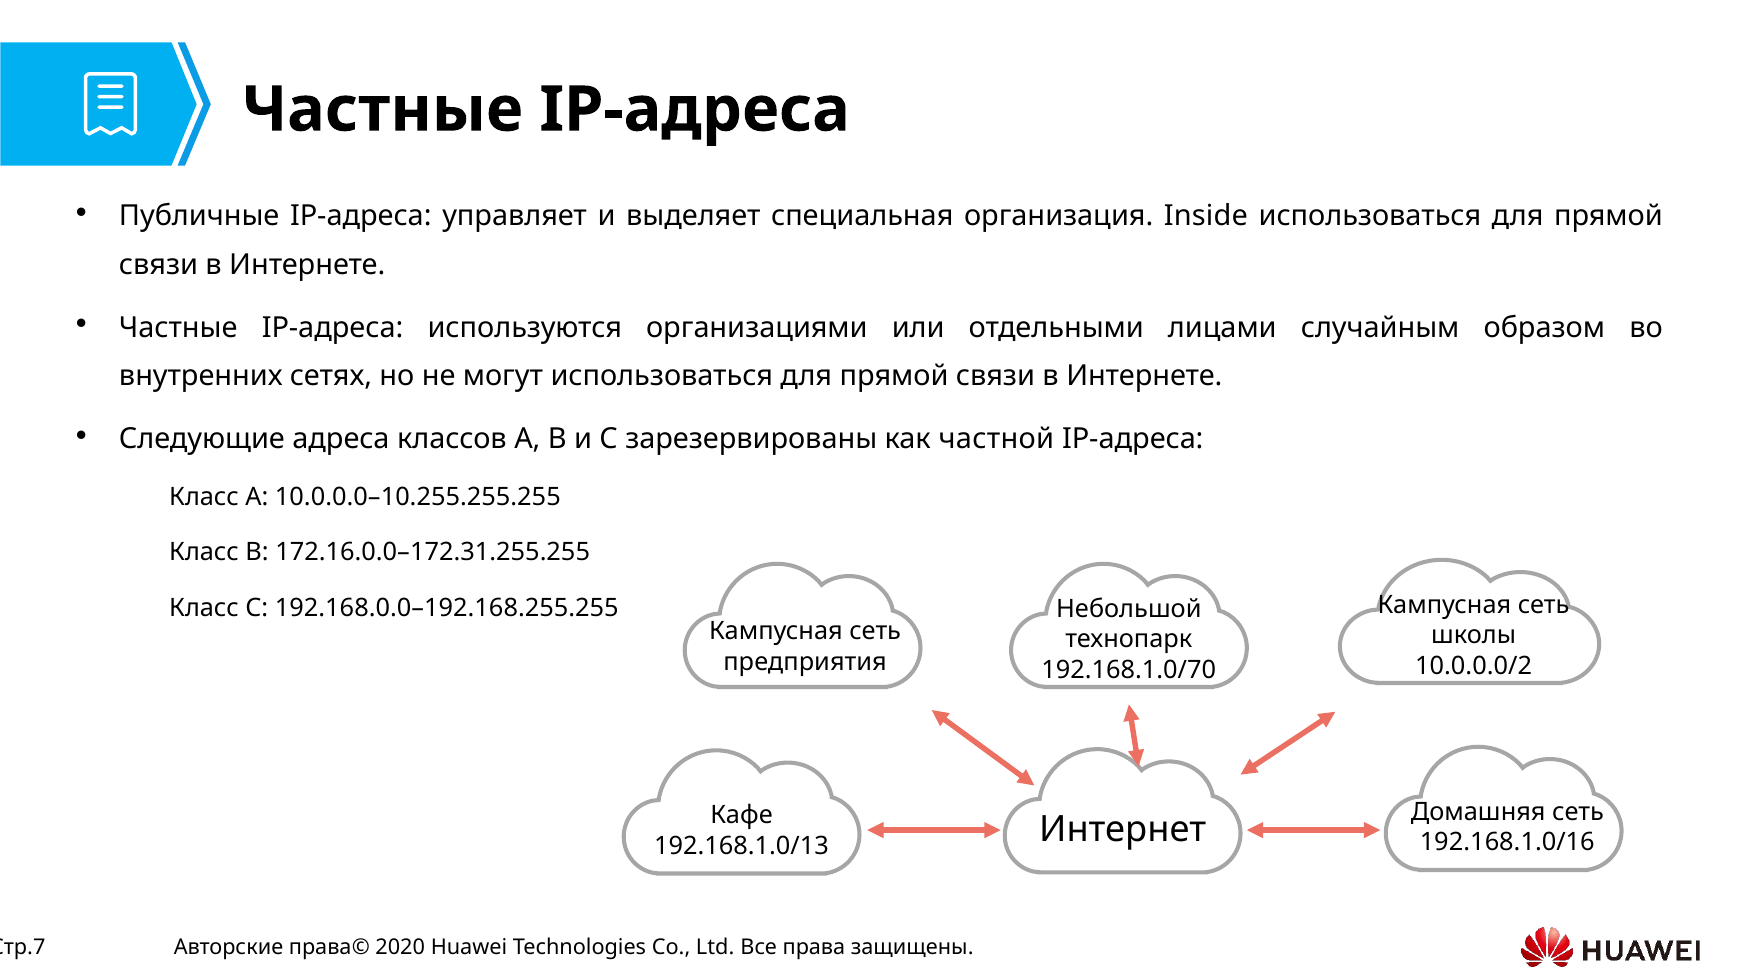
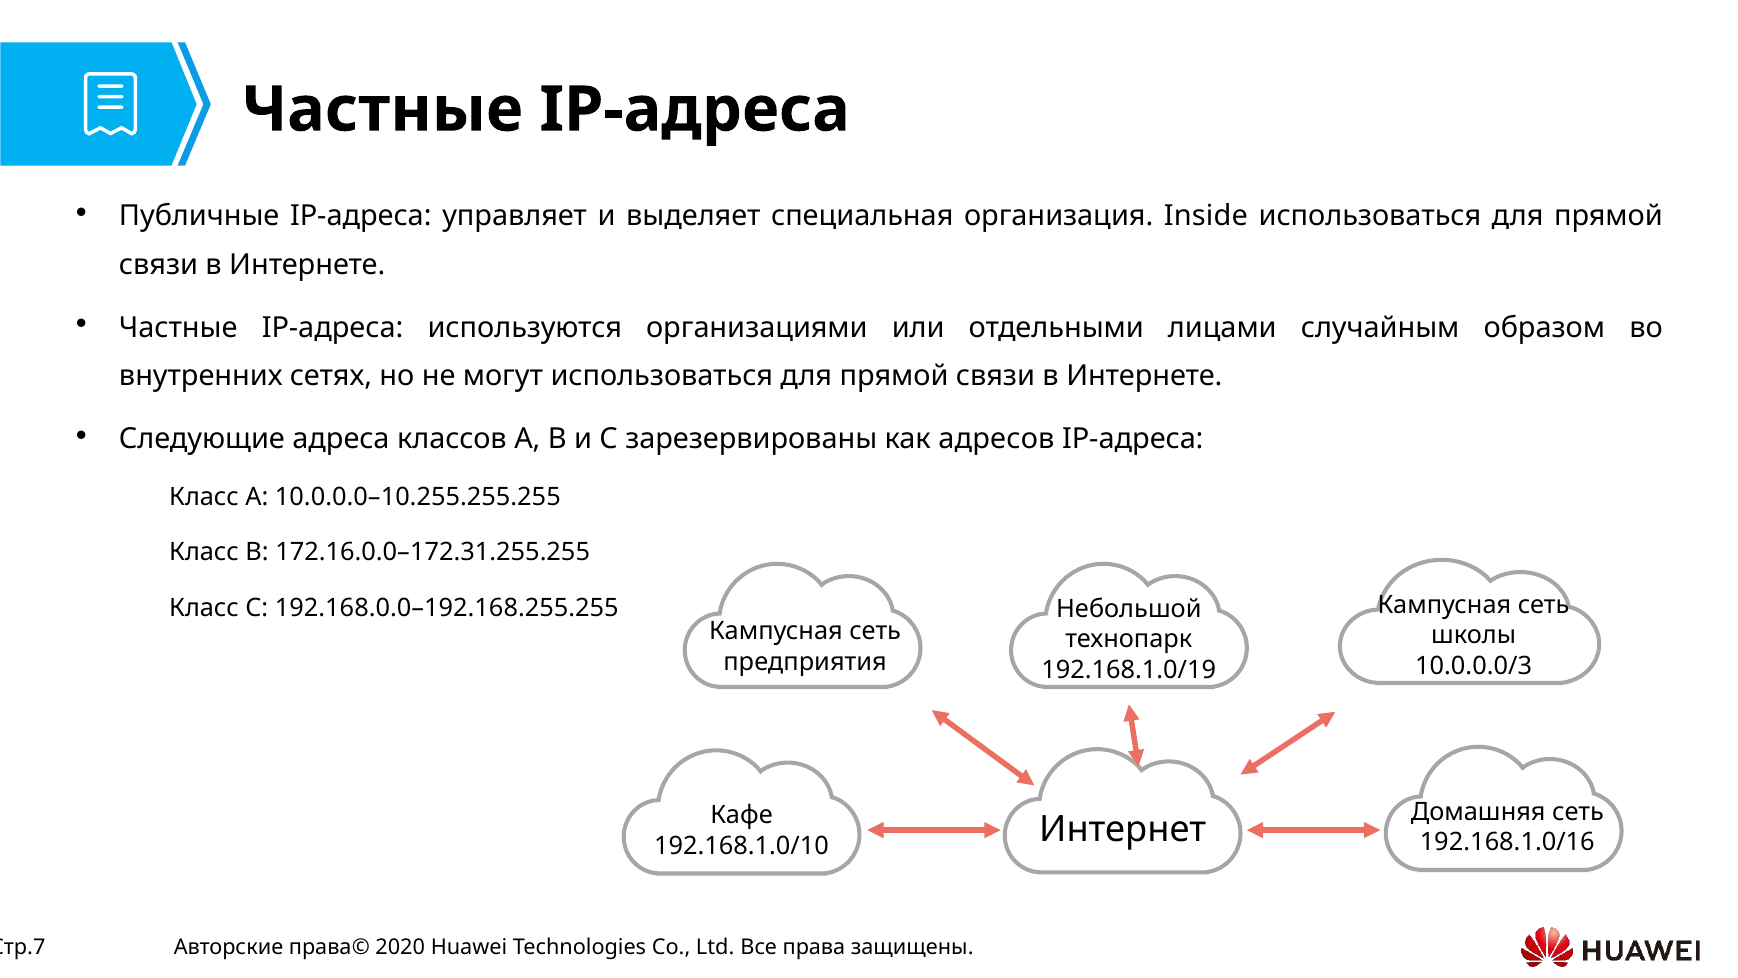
частной: частной -> адресов
10.0.0.0/2: 10.0.0.0/2 -> 10.0.0.0/3
192.168.1.0/70: 192.168.1.0/70 -> 192.168.1.0/19
192.168.1.0/13: 192.168.1.0/13 -> 192.168.1.0/10
